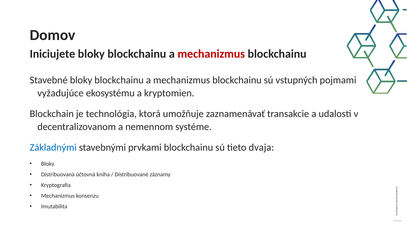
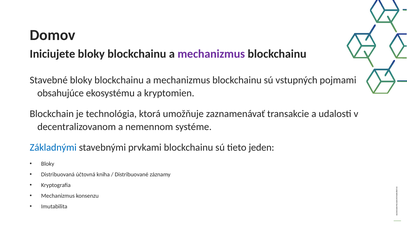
mechanizmus at (211, 54) colour: red -> purple
vyžadujúce: vyžadujúce -> obsahujúce
dvaja: dvaja -> jeden
